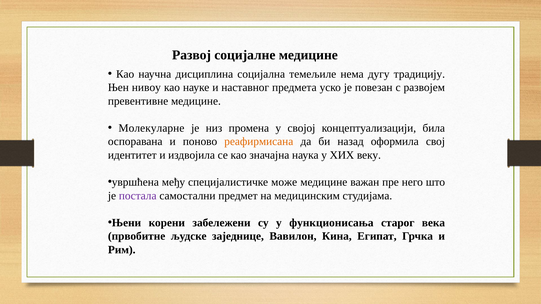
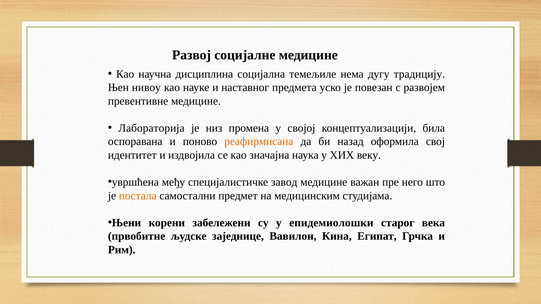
Молекуларне: Молекуларне -> Лабораторија
може: може -> завод
постала colour: purple -> orange
функционисања: функционисања -> епидемиолошки
